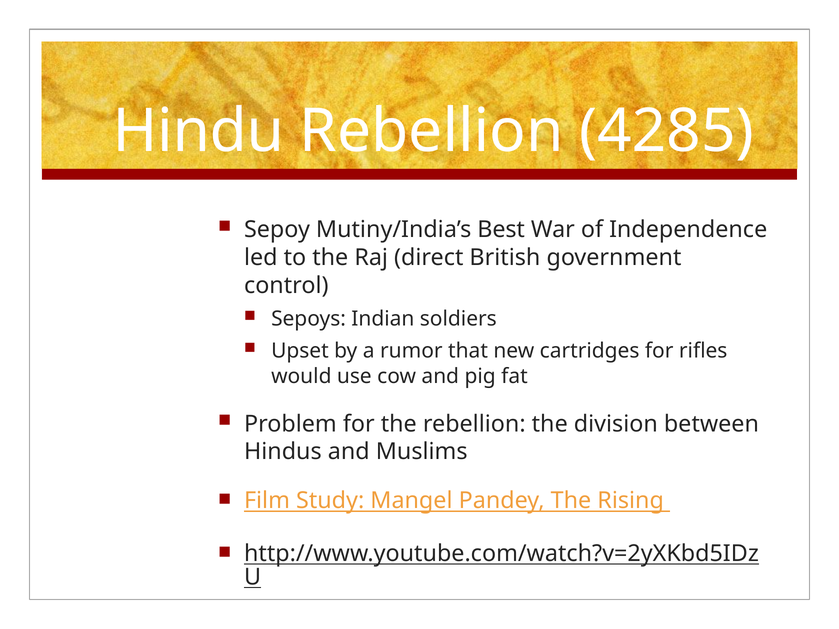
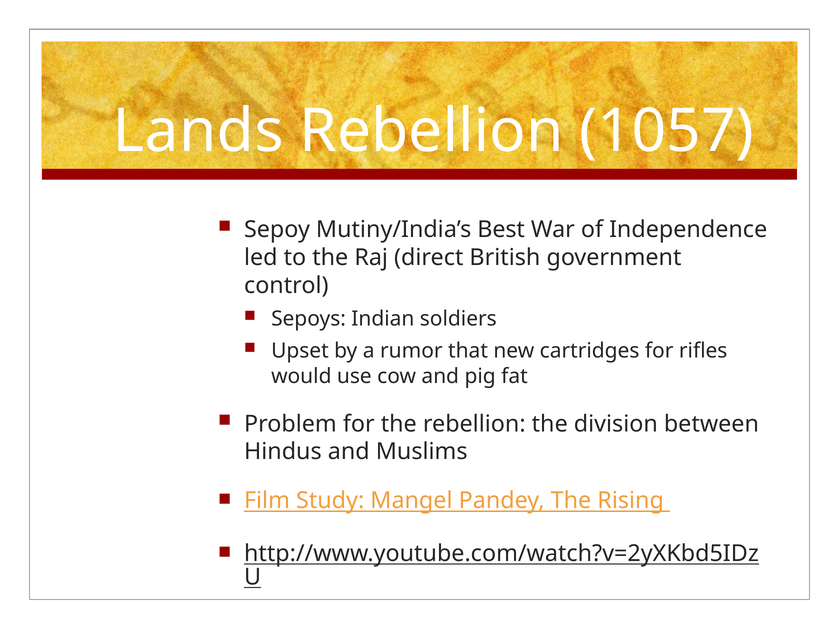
Hindu: Hindu -> Lands
4285: 4285 -> 1057
